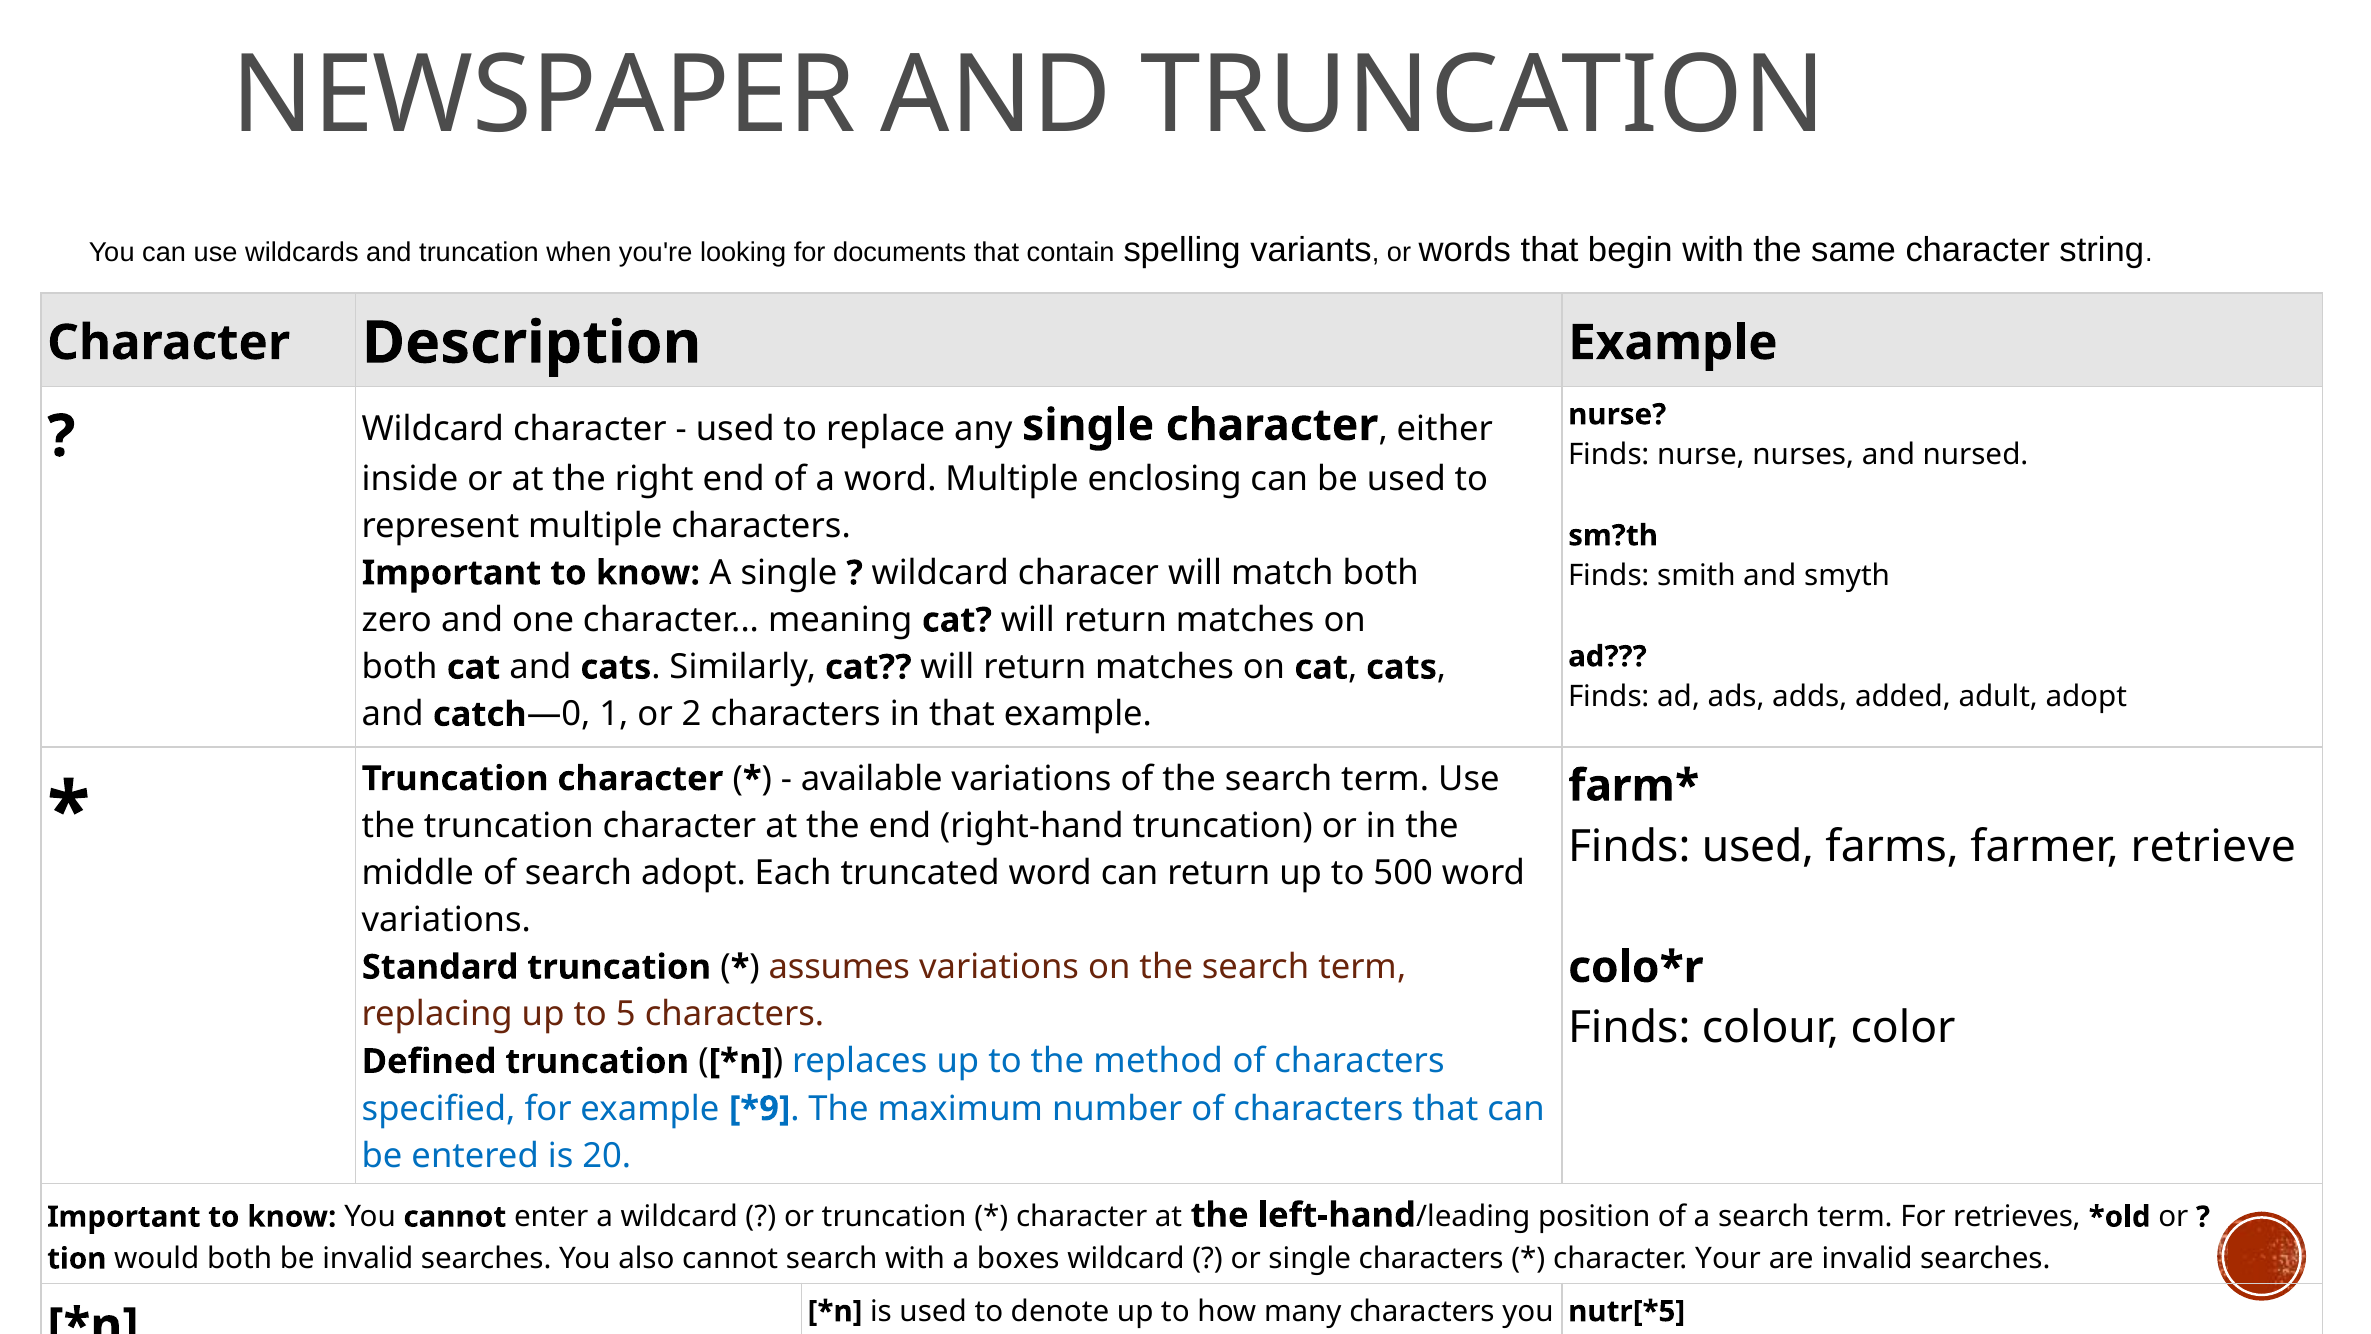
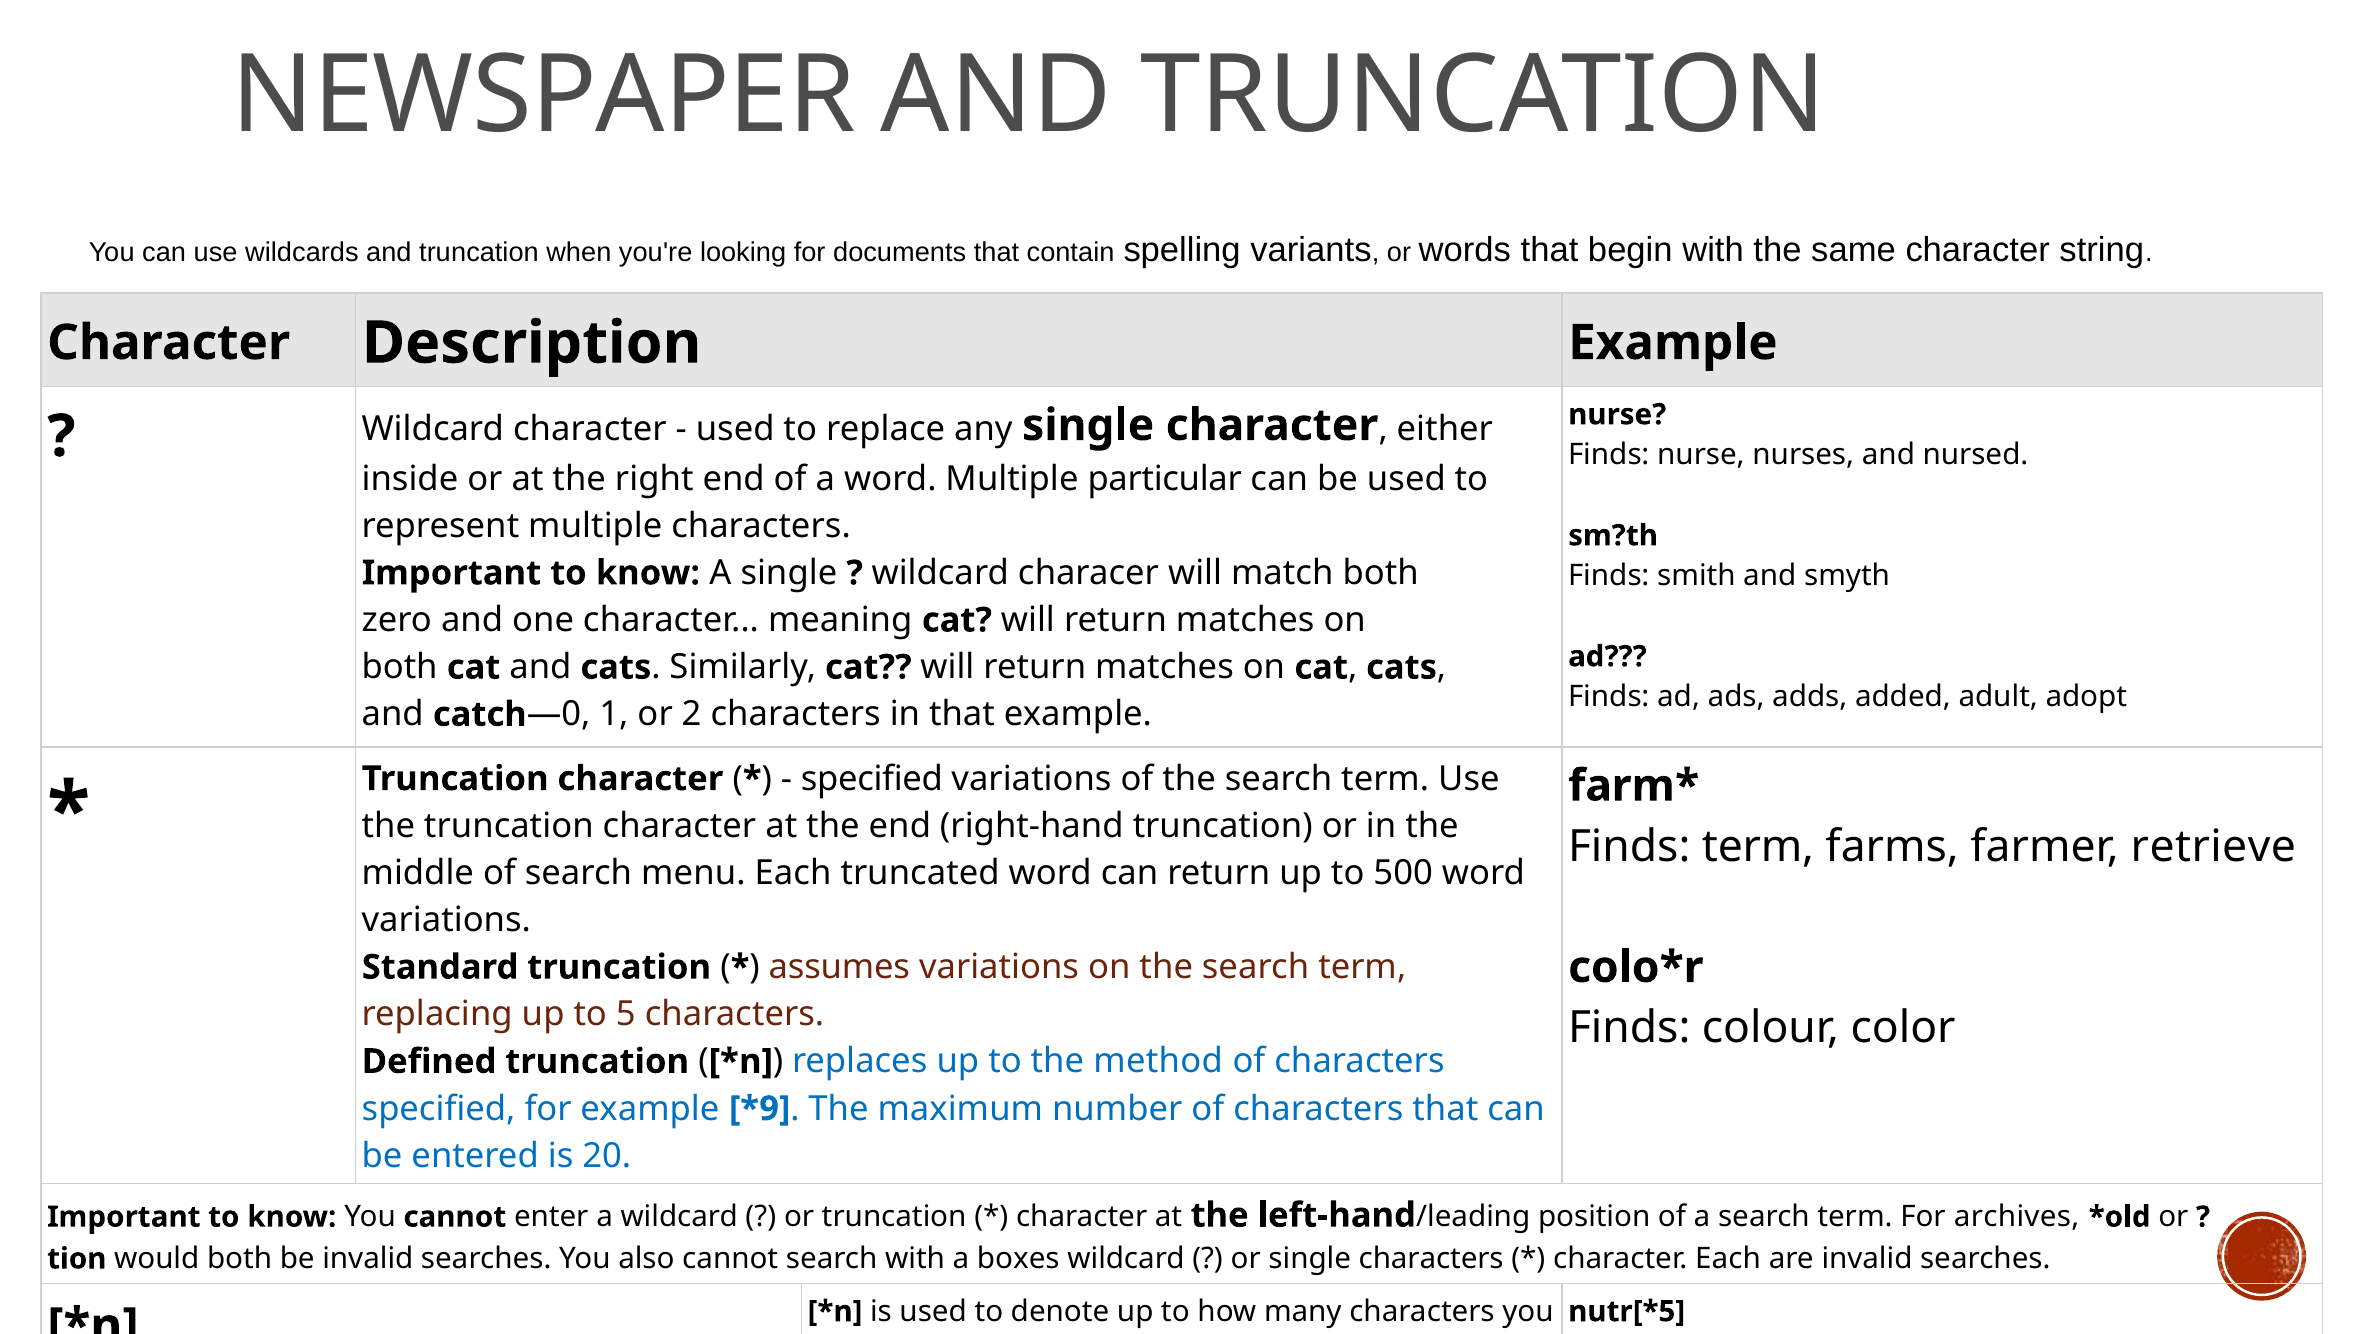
enclosing: enclosing -> particular
available at (872, 779): available -> specified
Finds used: used -> term
search adopt: adopt -> menu
retrieves: retrieves -> archives
character Your: Your -> Each
